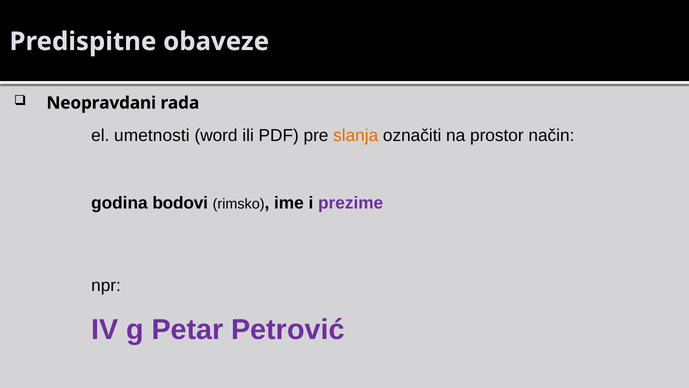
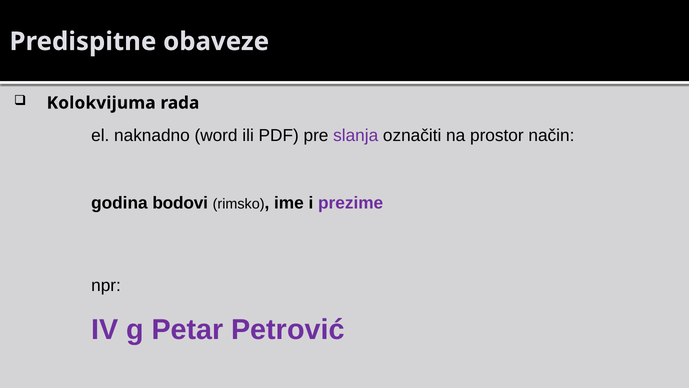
Neopravdani: Neopravdani -> Kolokvijuma
umetnosti: umetnosti -> naknadno
slanja colour: orange -> purple
